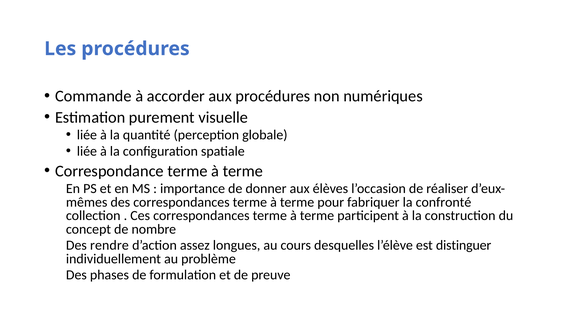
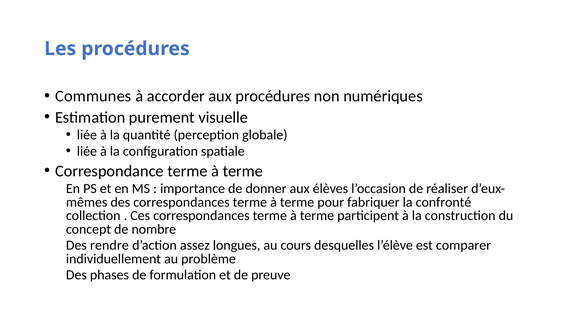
Commande: Commande -> Communes
distinguer: distinguer -> comparer
